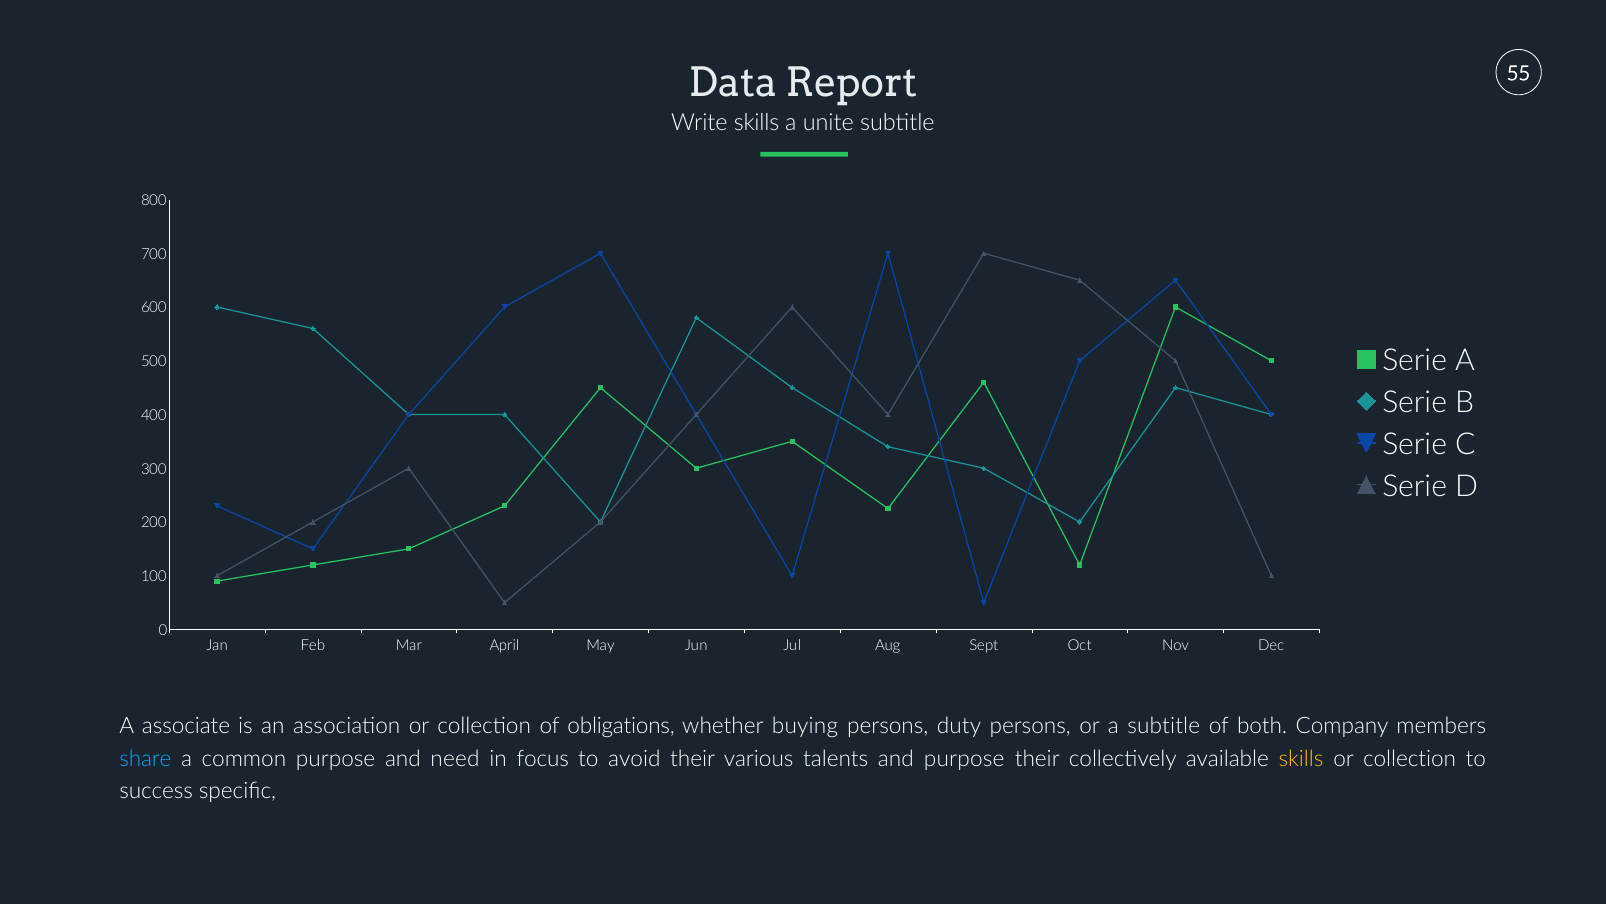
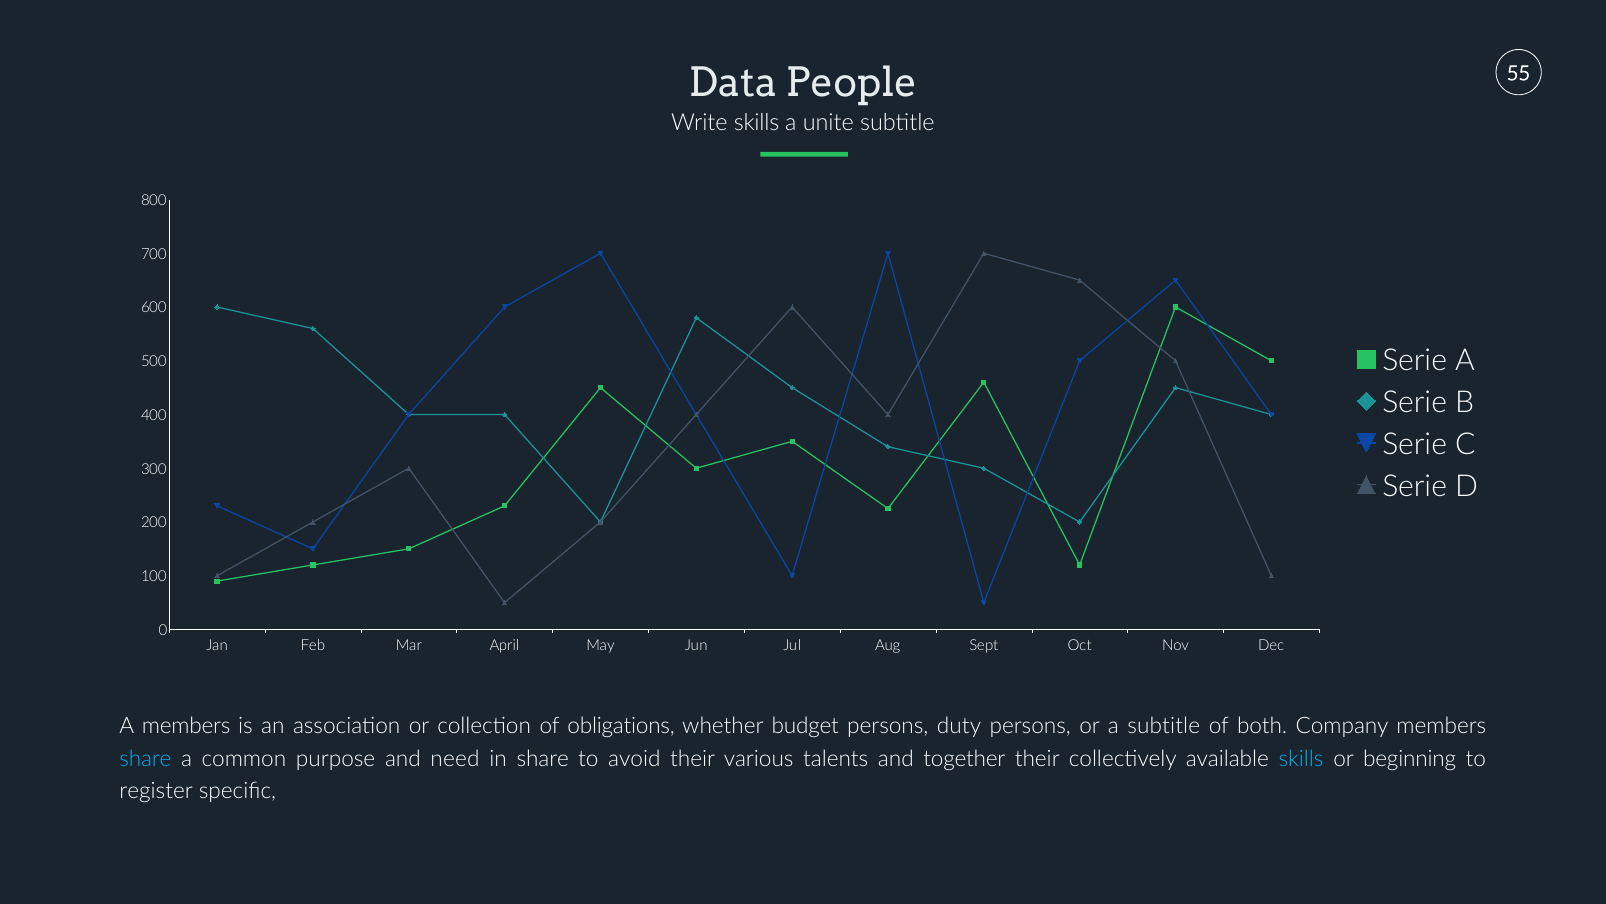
Report: Report -> People
A associate: associate -> members
buying: buying -> budget
in focus: focus -> share
and purpose: purpose -> together
skills at (1301, 758) colour: yellow -> light blue
collection at (1410, 758): collection -> beginning
success: success -> register
